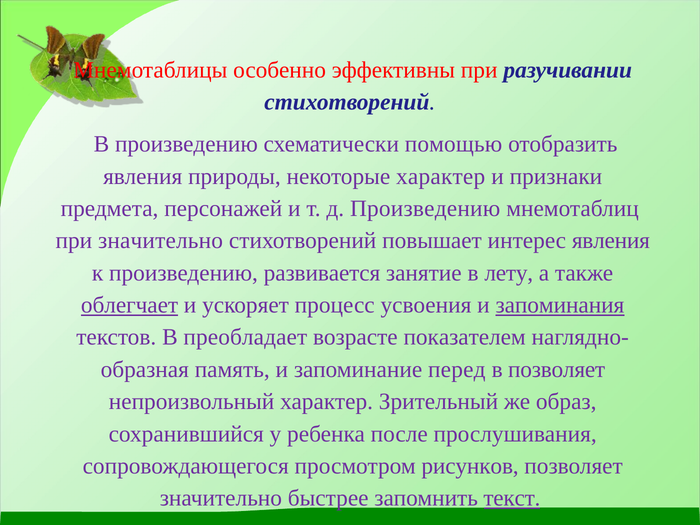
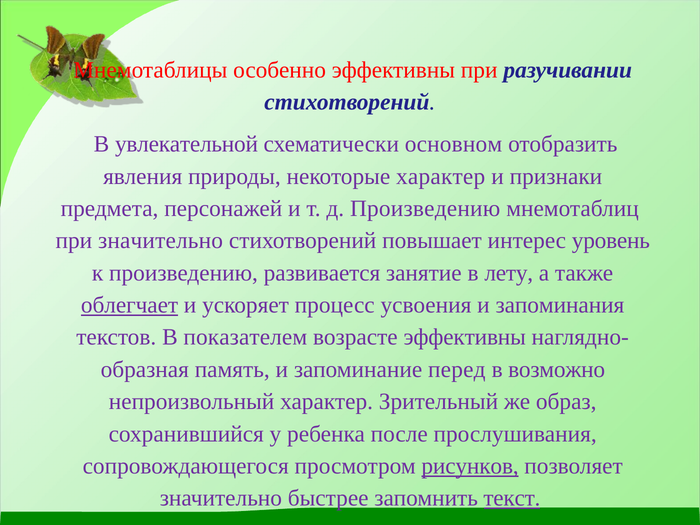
В произведению: произведению -> увлекательной
помощью: помощью -> основном
интерес явления: явления -> уровень
запоминания underline: present -> none
преобладает: преобладает -> показателем
возрасте показателем: показателем -> эффективны
в позволяет: позволяет -> возможно
рисунков underline: none -> present
